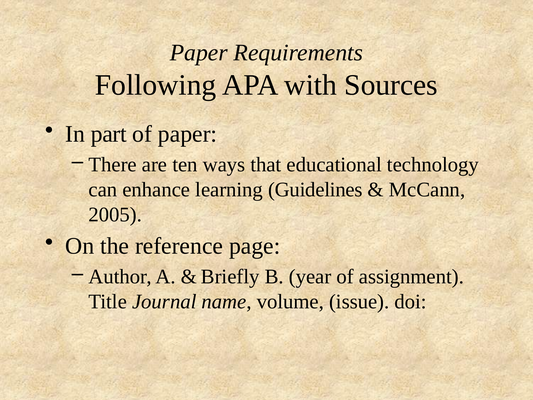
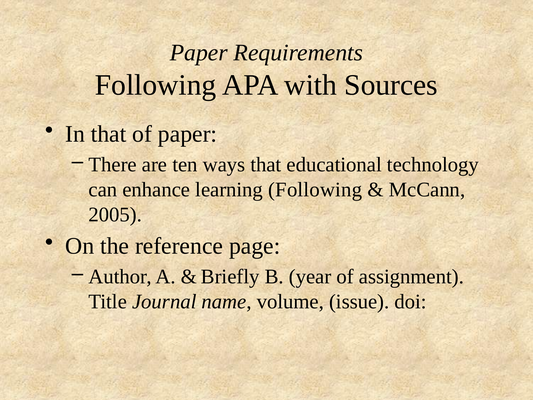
In part: part -> that
learning Guidelines: Guidelines -> Following
